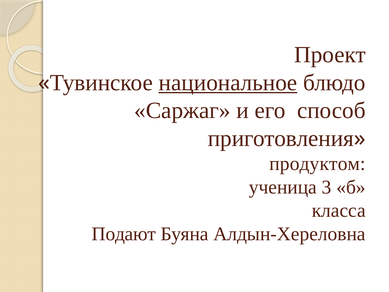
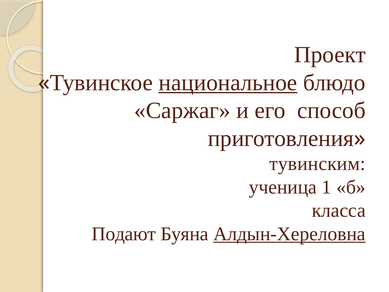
продуктом: продуктом -> тувинским
3: 3 -> 1
Алдын-Хереловна underline: none -> present
